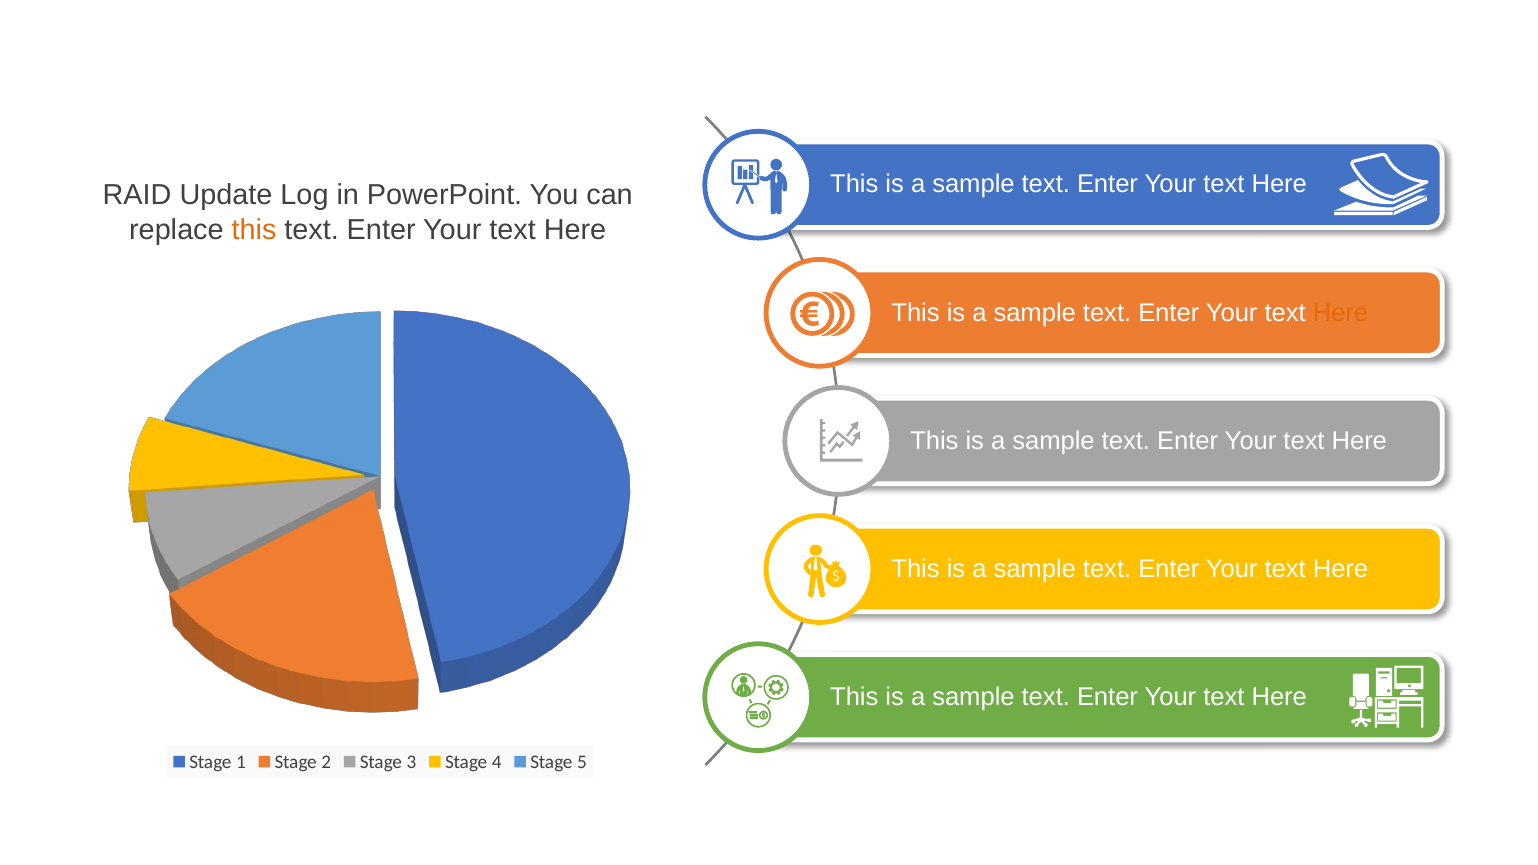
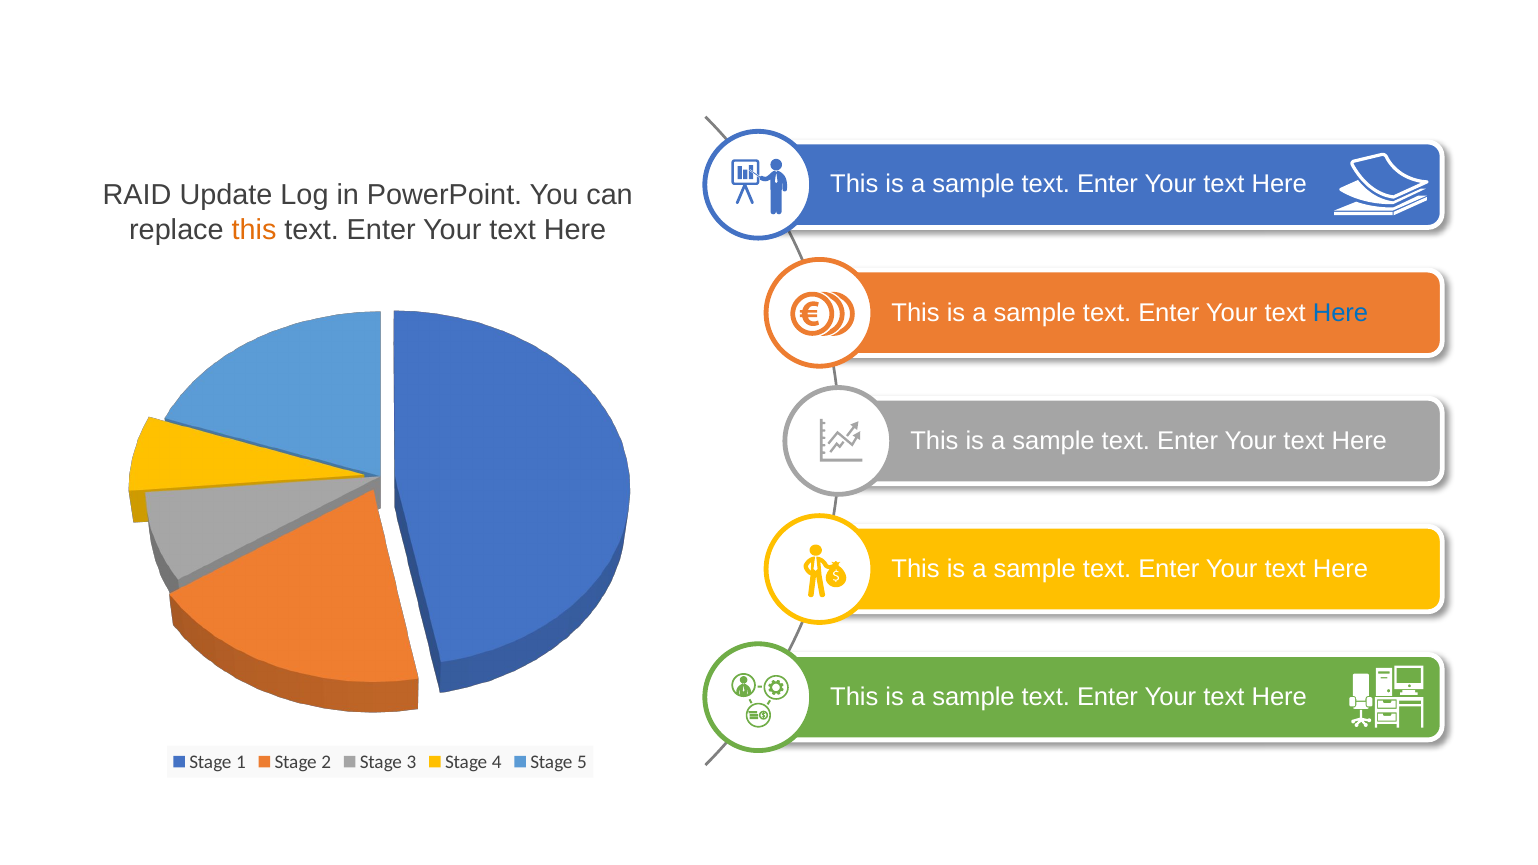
Here at (1341, 313) colour: orange -> blue
